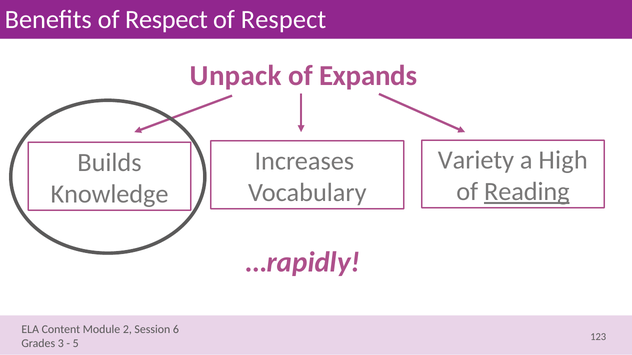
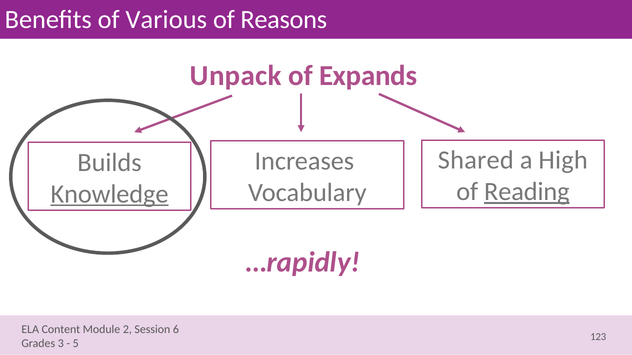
Benefits of Respect: Respect -> Various
Respect at (284, 19): Respect -> Reasons
Variety: Variety -> Shared
Knowledge underline: none -> present
